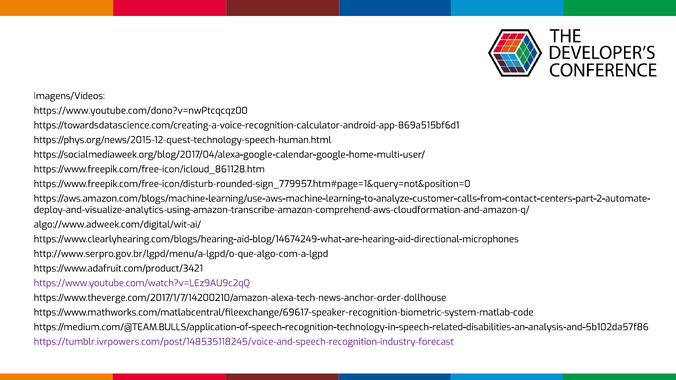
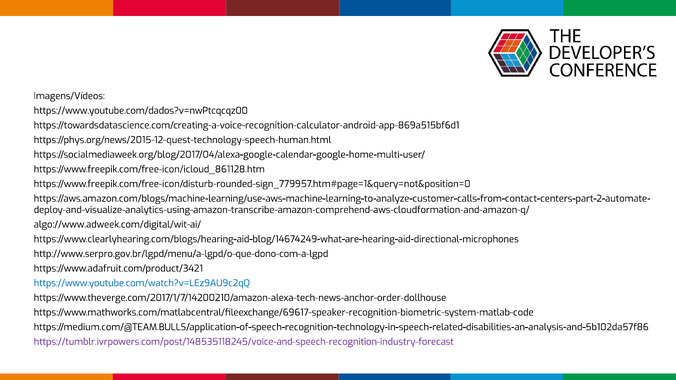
https://www.youtube.com/dono?v=nwPtcqcqz00: https://www.youtube.com/dono?v=nwPtcqcqz00 -> https://www.youtube.com/dados?v=nwPtcqcqz00
http://www.serpro.gov.br/lgpd/menu/a-lgpd/o-que-algo-com-a-lgpd: http://www.serpro.gov.br/lgpd/menu/a-lgpd/o-que-algo-com-a-lgpd -> http://www.serpro.gov.br/lgpd/menu/a-lgpd/o-que-dono-com-a-lgpd
https://www.youtube.com/watch?v=LEz9AU9c2qQ colour: purple -> blue
